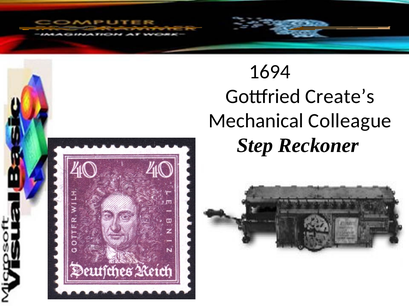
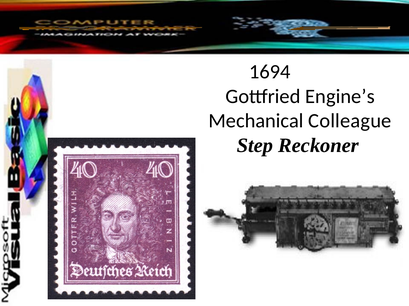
Create’s: Create’s -> Engine’s
